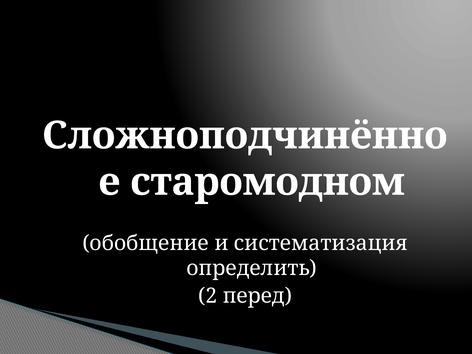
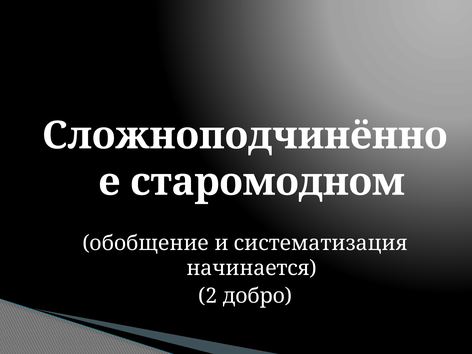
определить: определить -> начинается
перед: перед -> добро
